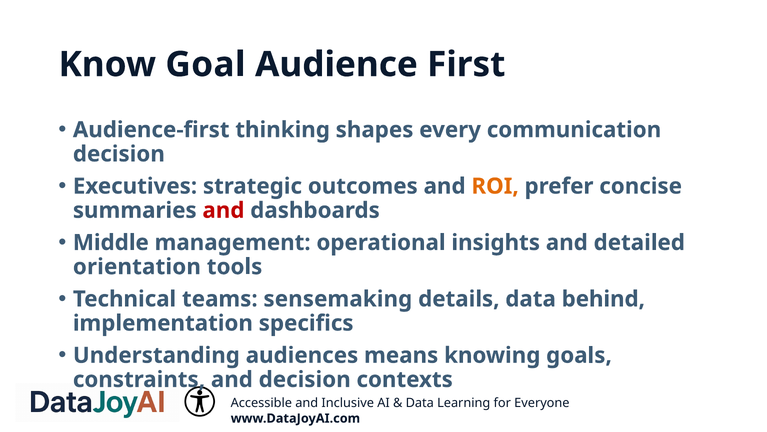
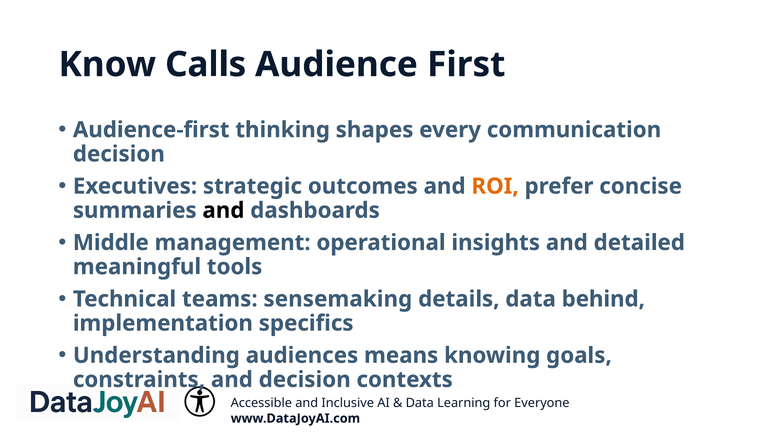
Goal: Goal -> Calls
and at (223, 210) colour: red -> black
orientation: orientation -> meaningful
